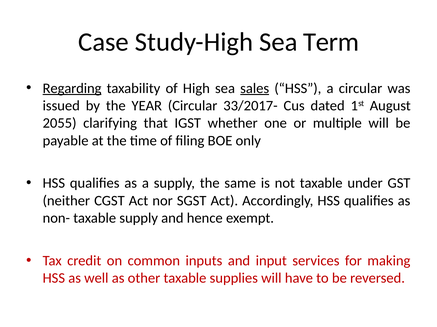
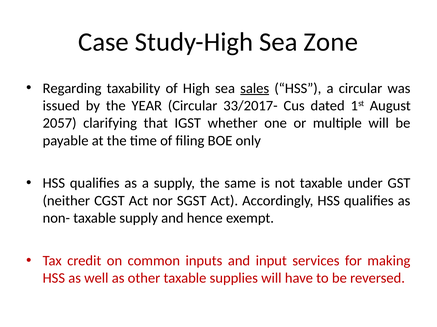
Term: Term -> Zone
Regarding underline: present -> none
2055: 2055 -> 2057
